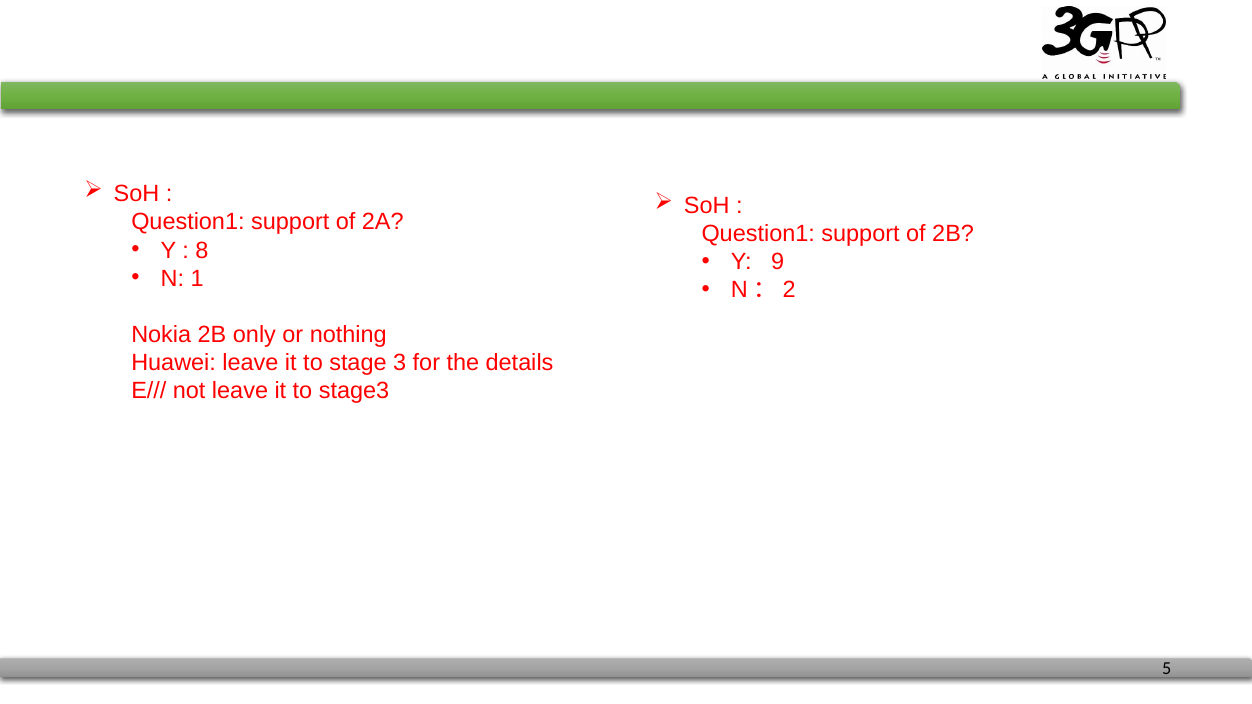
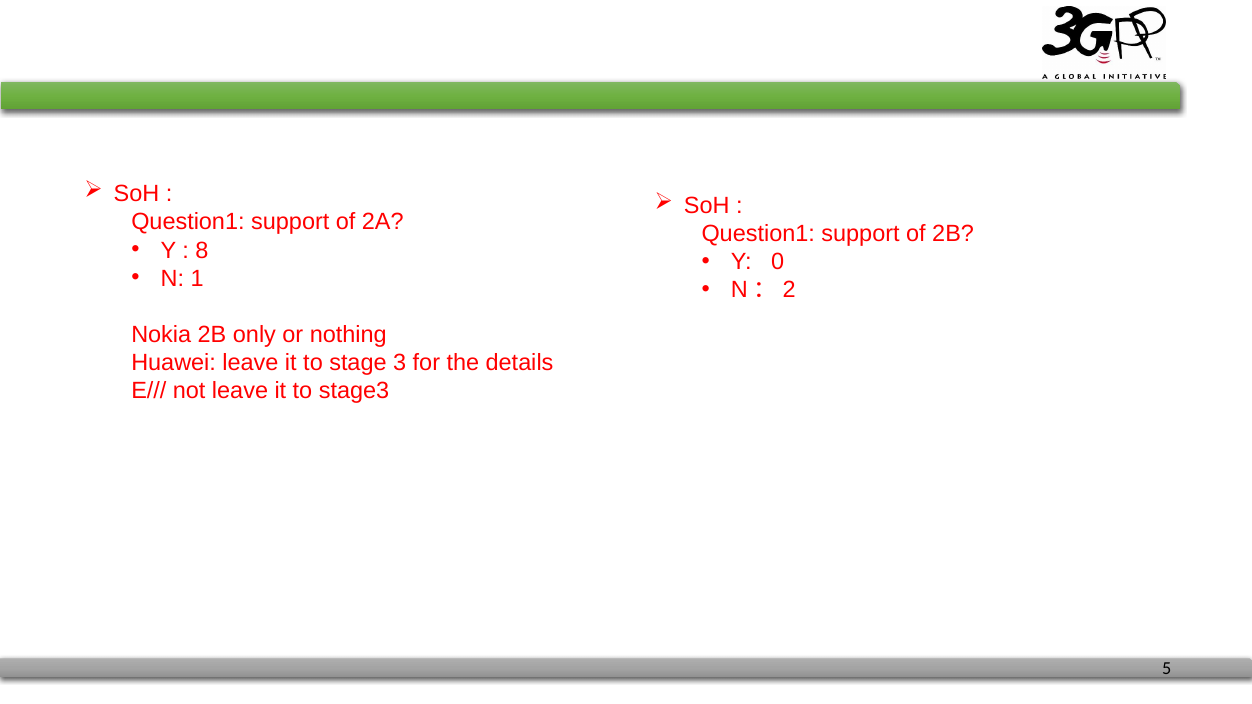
9: 9 -> 0
